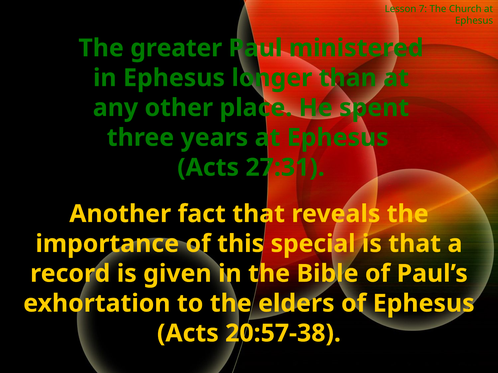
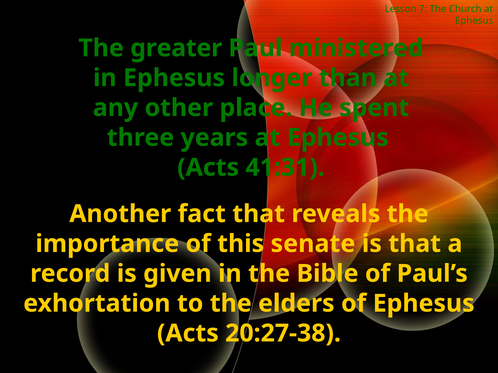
27:31: 27:31 -> 41:31
special: special -> senate
20:57-38: 20:57-38 -> 20:27-38
